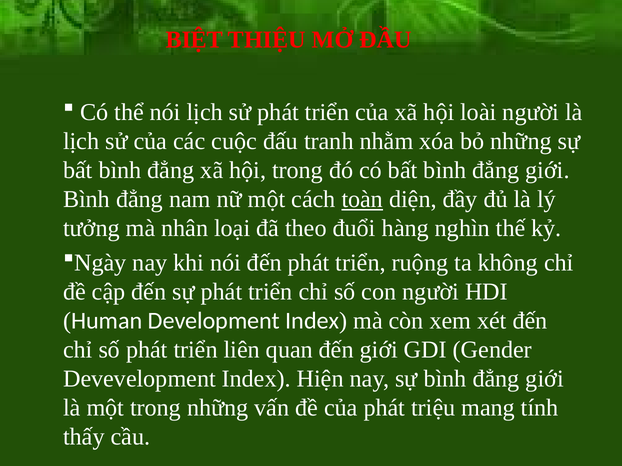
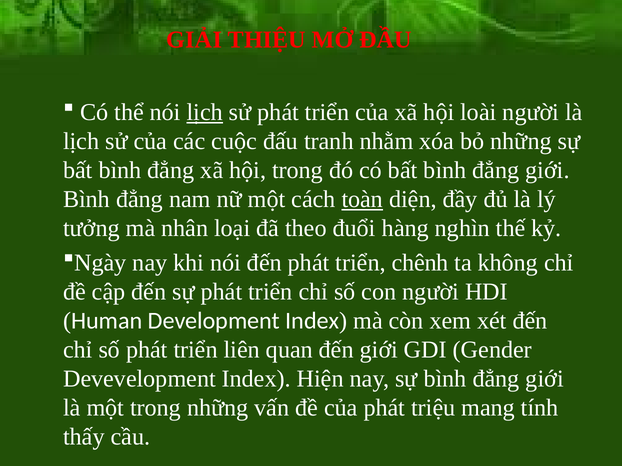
BIỆT: BIỆT -> GIẢI
lịch at (205, 113) underline: none -> present
ruộng: ruộng -> chênh
